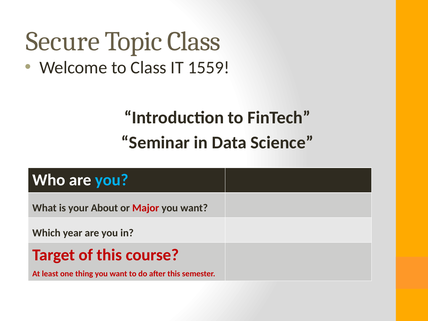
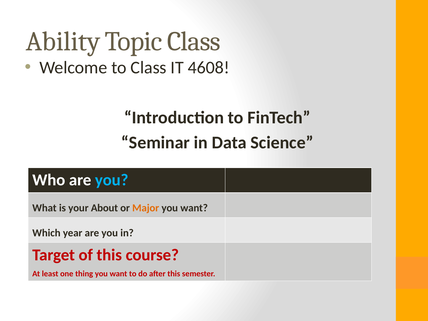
Secure: Secure -> Ability
1559: 1559 -> 4608
Major colour: red -> orange
